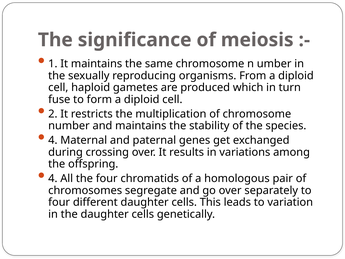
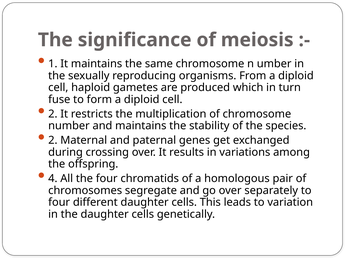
4 at (53, 140): 4 -> 2
